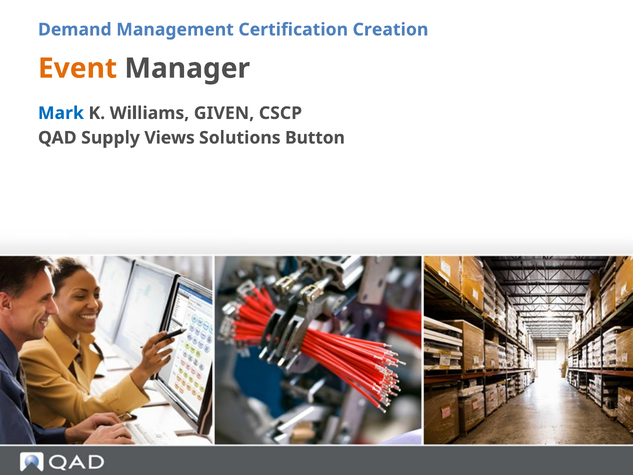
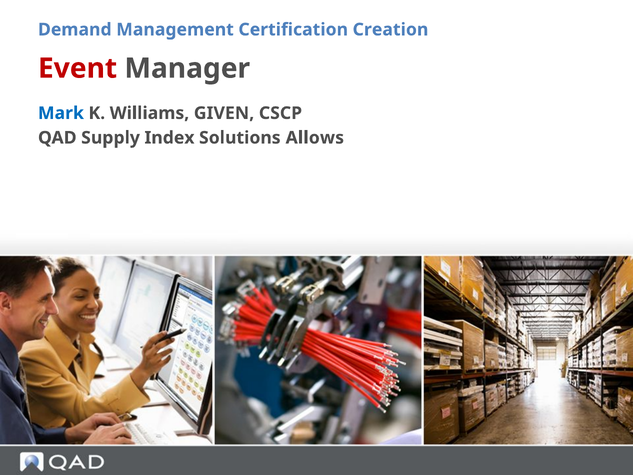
Event colour: orange -> red
Views: Views -> Index
Button: Button -> Allows
